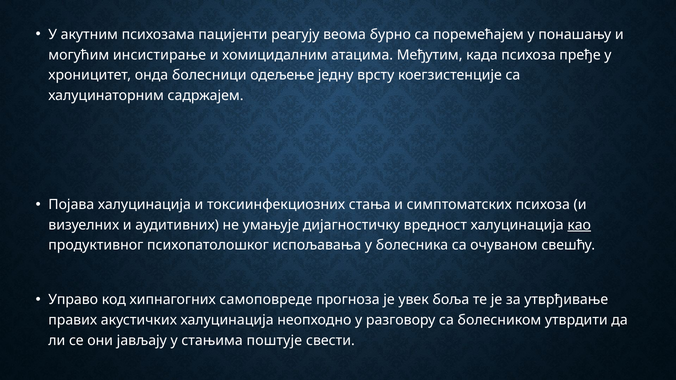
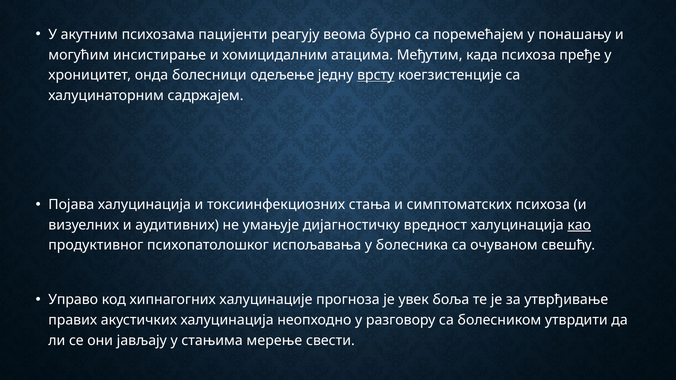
врсту underline: none -> present
самоповреде: самоповреде -> халуцинације
поштује: поштује -> мерење
